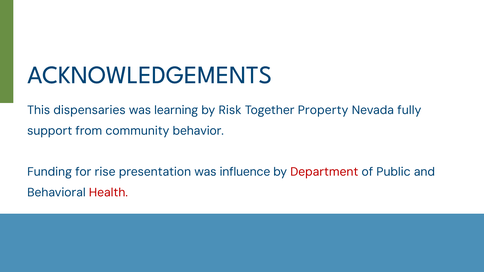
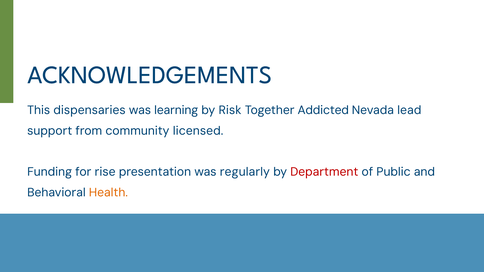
Property: Property -> Addicted
fully: fully -> lead
behavior: behavior -> licensed
influence: influence -> regularly
Health colour: red -> orange
